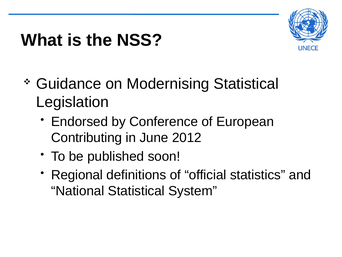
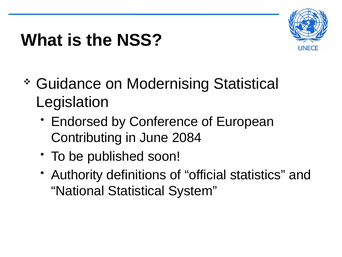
2012: 2012 -> 2084
Regional: Regional -> Authority
